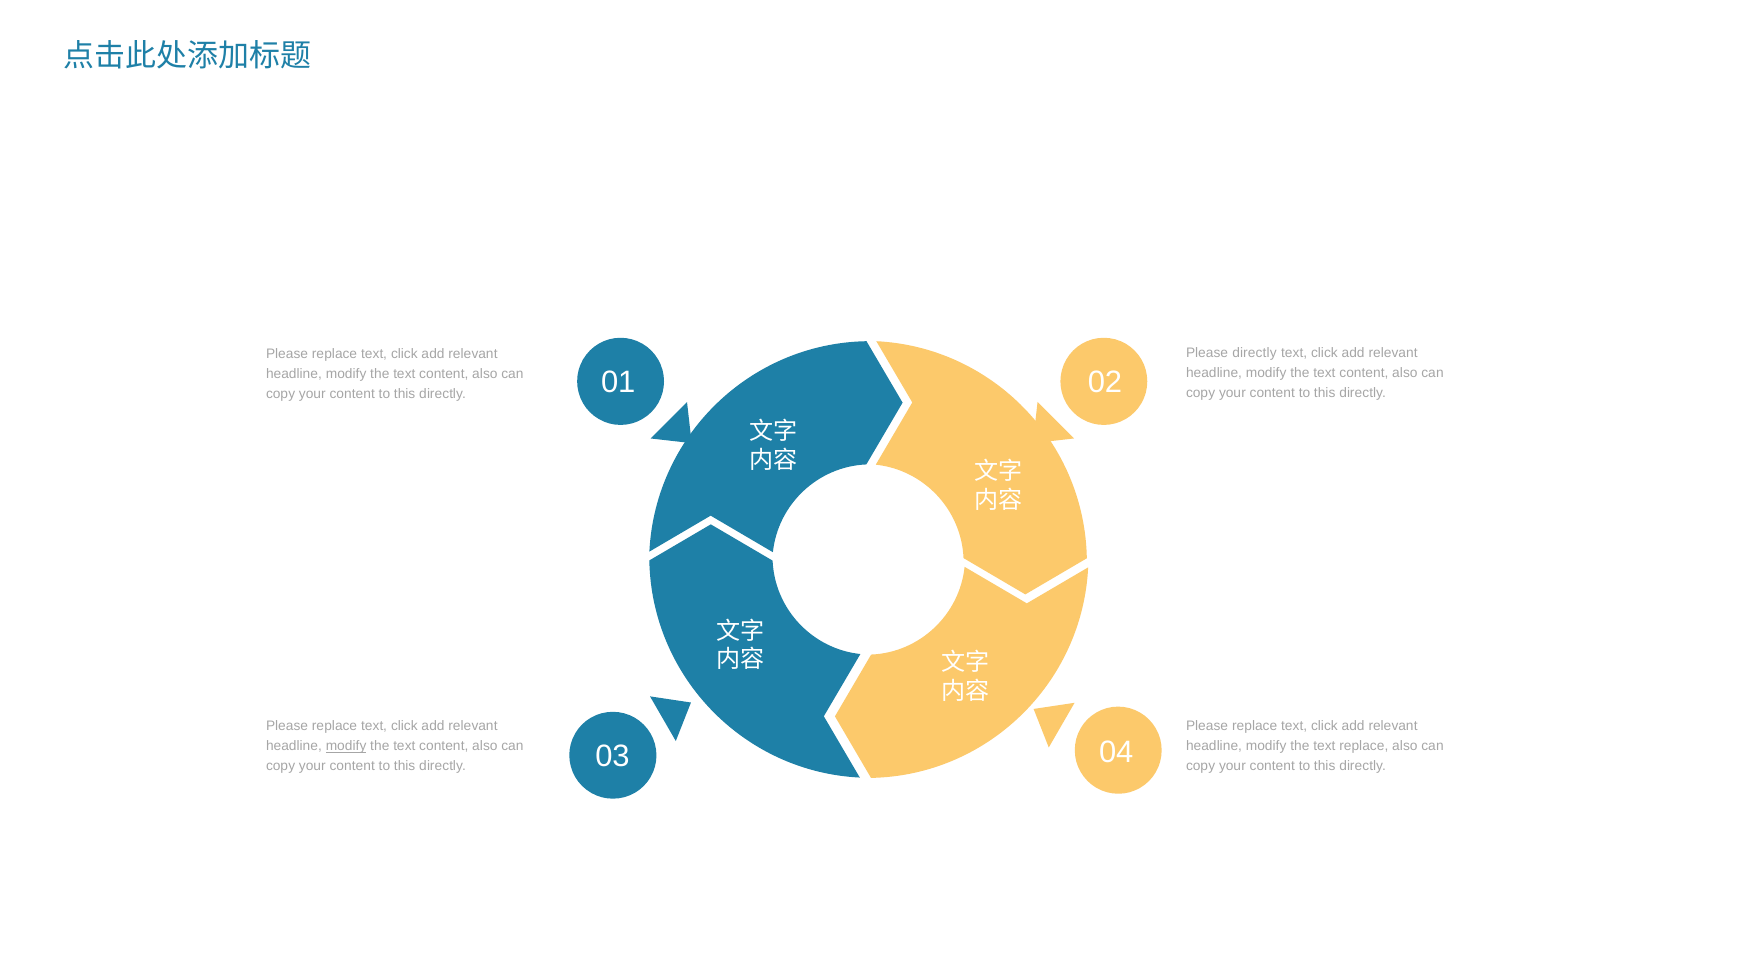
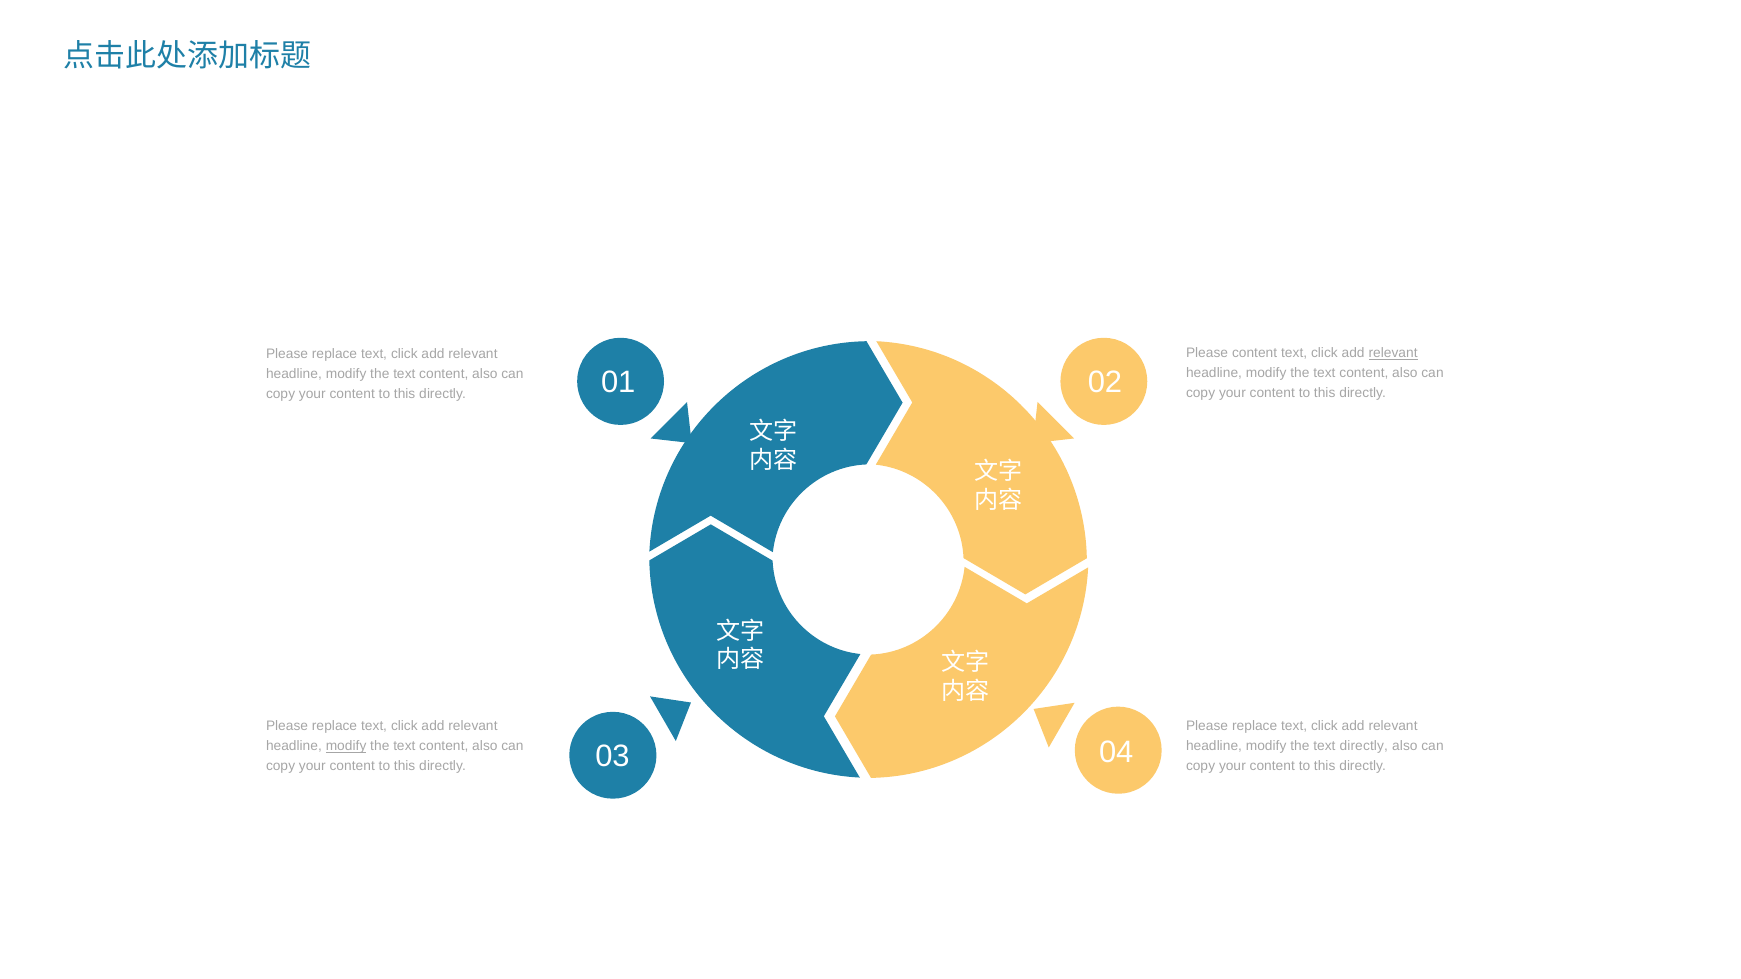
Please directly: directly -> content
relevant at (1393, 354) underline: none -> present
text replace: replace -> directly
